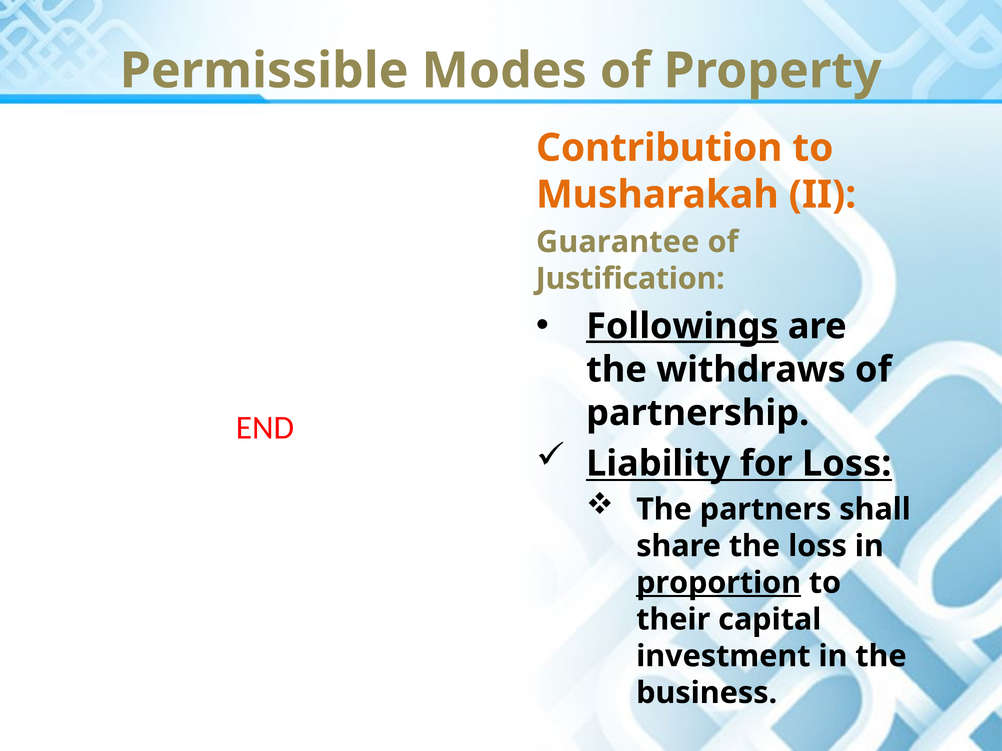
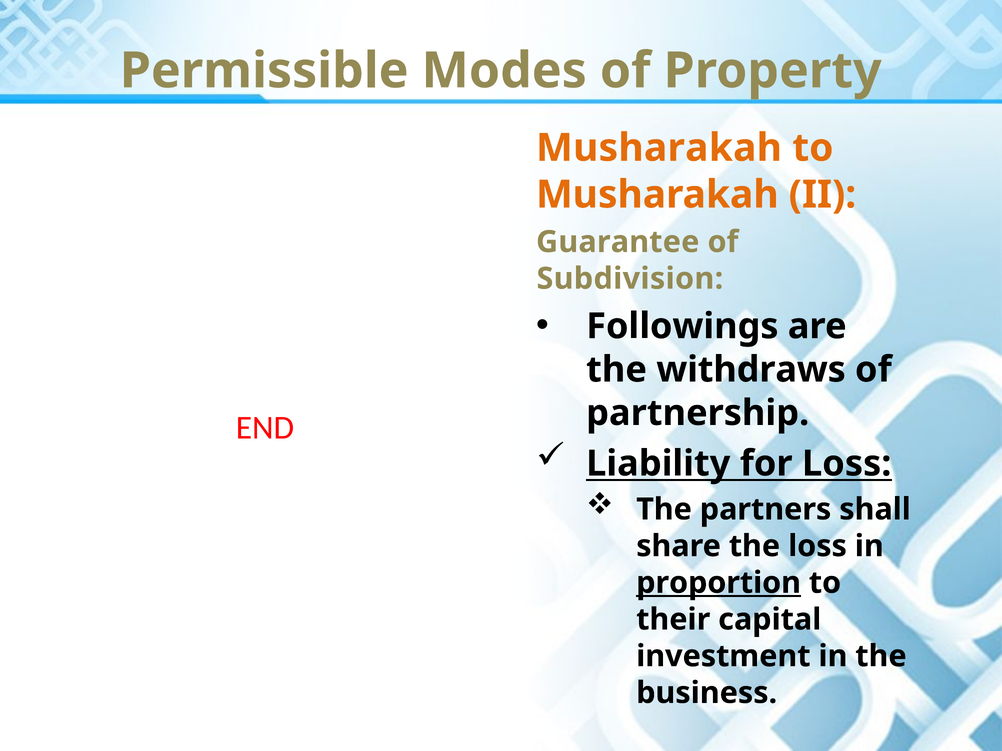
Contribution at (659, 148): Contribution -> Musharakah
Justification: Justification -> Subdivision
Followings underline: present -> none
